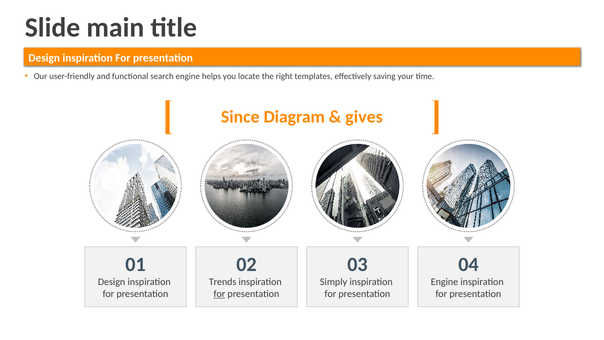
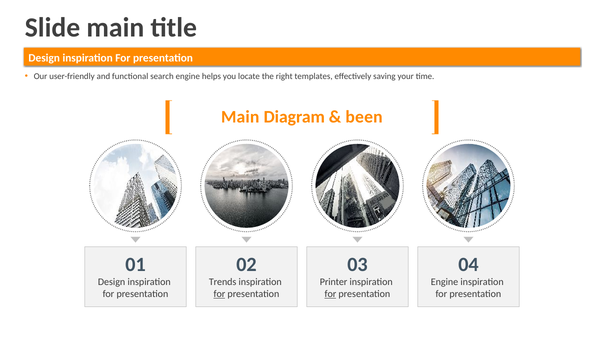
Since at (240, 117): Since -> Main
gives: gives -> been
Simply: Simply -> Printer
for at (330, 294) underline: none -> present
